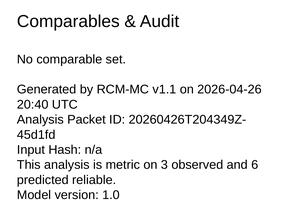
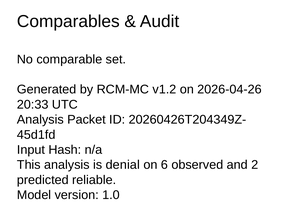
v1.1: v1.1 -> v1.2
20:40: 20:40 -> 20:33
metric: metric -> denial
3: 3 -> 6
6: 6 -> 2
